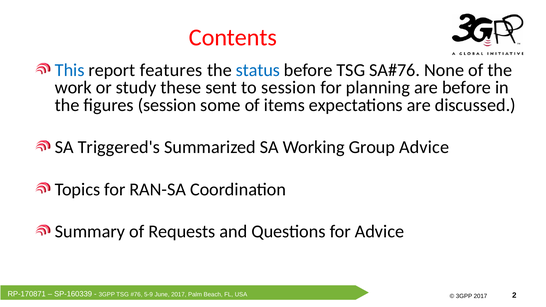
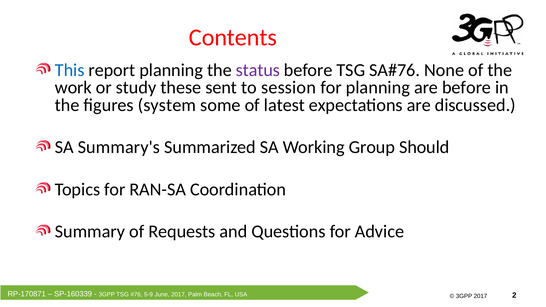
report features: features -> planning
status colour: blue -> purple
figures session: session -> system
items: items -> latest
Triggered's: Triggered's -> Summary's
Group Advice: Advice -> Should
